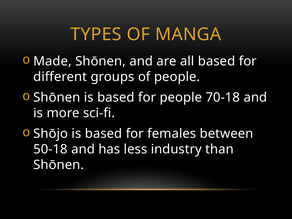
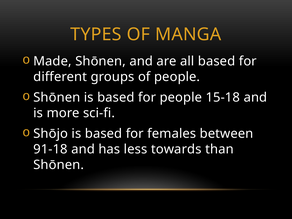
70-18: 70-18 -> 15-18
50-18: 50-18 -> 91-18
industry: industry -> towards
